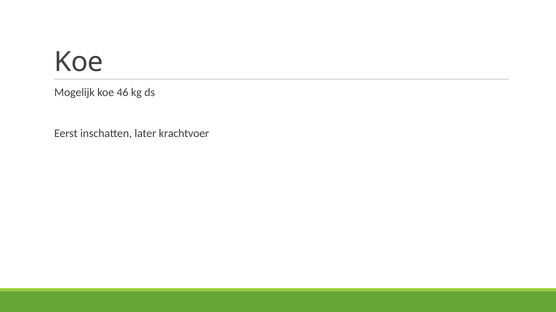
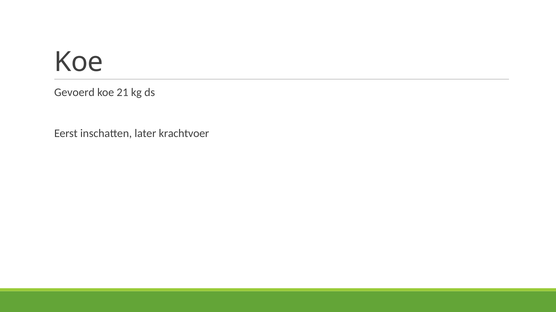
Mogelijk: Mogelijk -> Gevoerd
46: 46 -> 21
